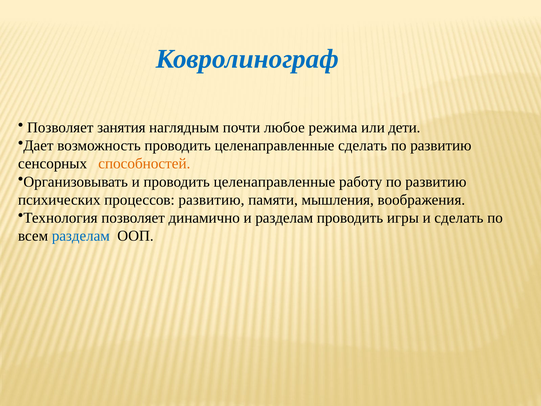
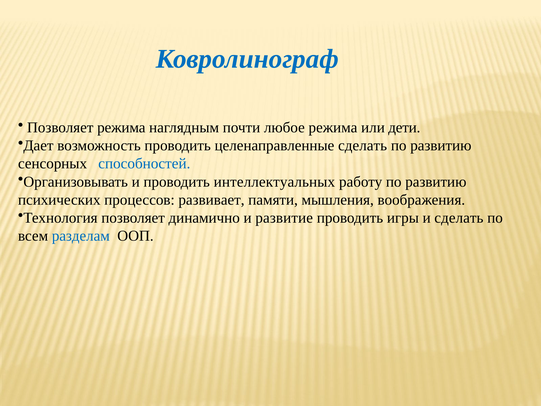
Позволяет занятия: занятия -> режима
способностей colour: orange -> blue
и проводить целенаправленные: целенаправленные -> интеллектуальных
процессов развитию: развитию -> развивает
и разделам: разделам -> развитие
